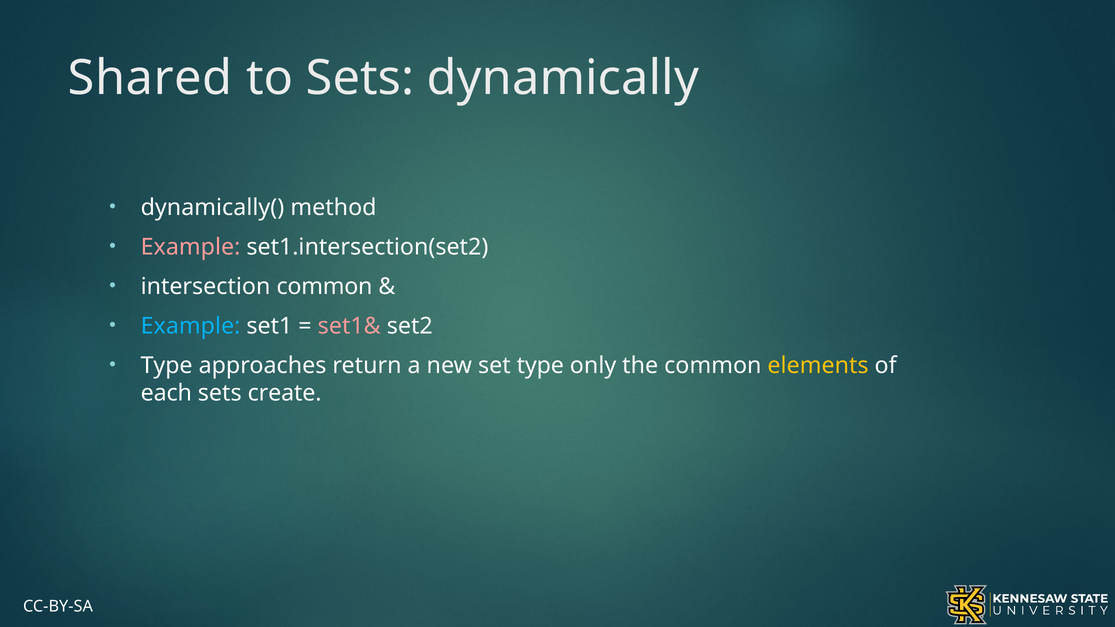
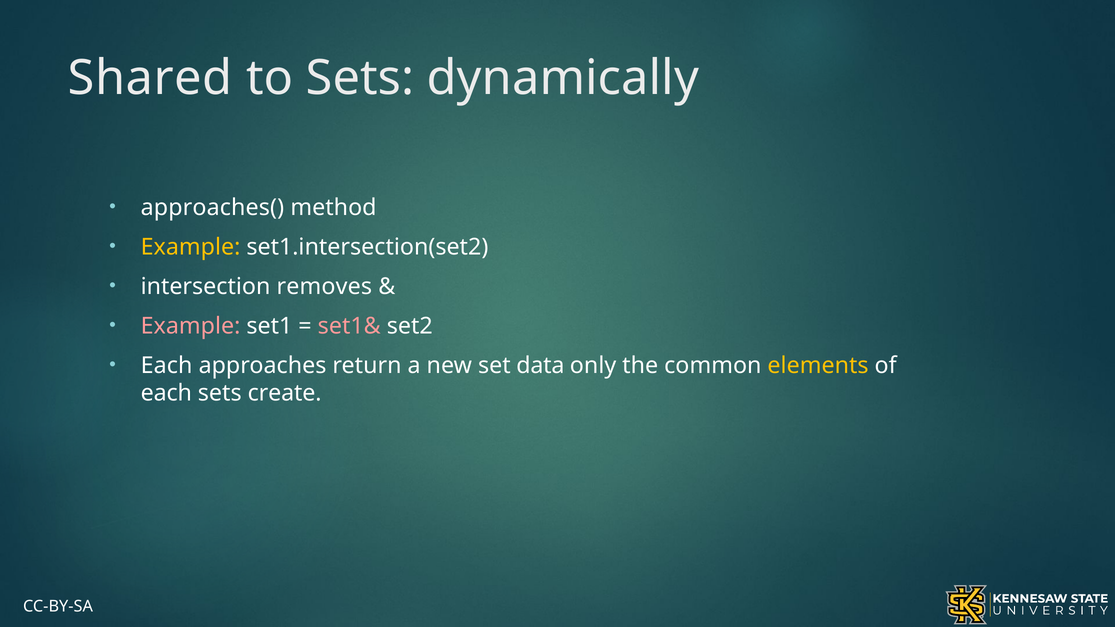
dynamically(: dynamically( -> approaches(
Example at (191, 247) colour: pink -> yellow
intersection common: common -> removes
Example at (191, 326) colour: light blue -> pink
Type at (167, 366): Type -> Each
set type: type -> data
